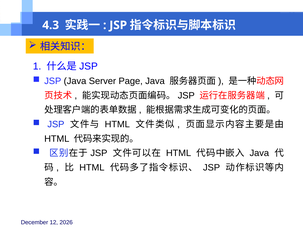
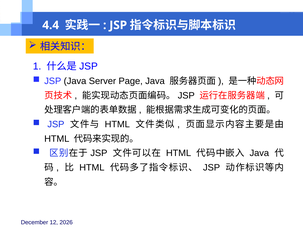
4.3: 4.3 -> 4.4
